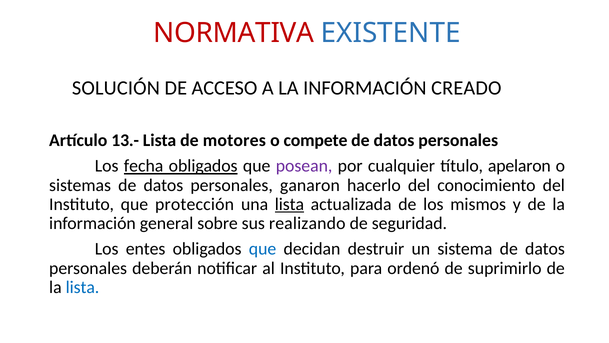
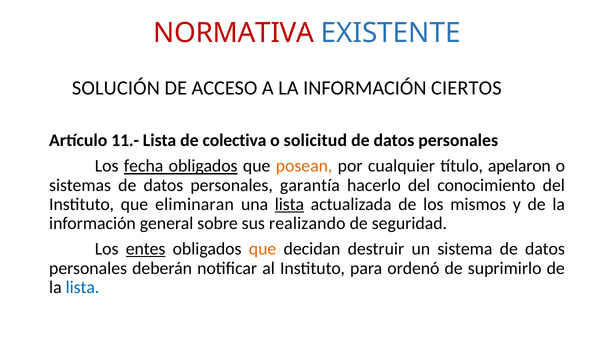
CREADO: CREADO -> CIERTOS
13.-: 13.- -> 11.-
motores: motores -> colectiva
compete: compete -> solicitud
posean colour: purple -> orange
ganaron: ganaron -> garantía
protección: protección -> eliminaran
entes underline: none -> present
que at (263, 249) colour: blue -> orange
